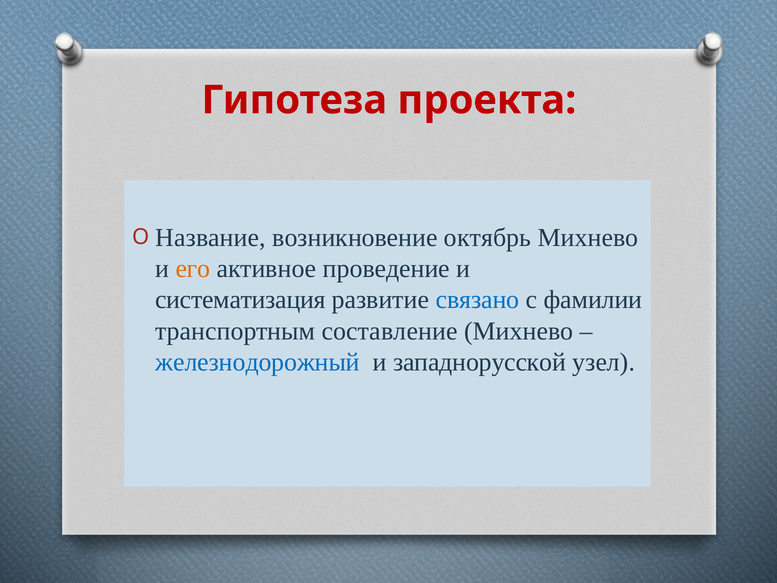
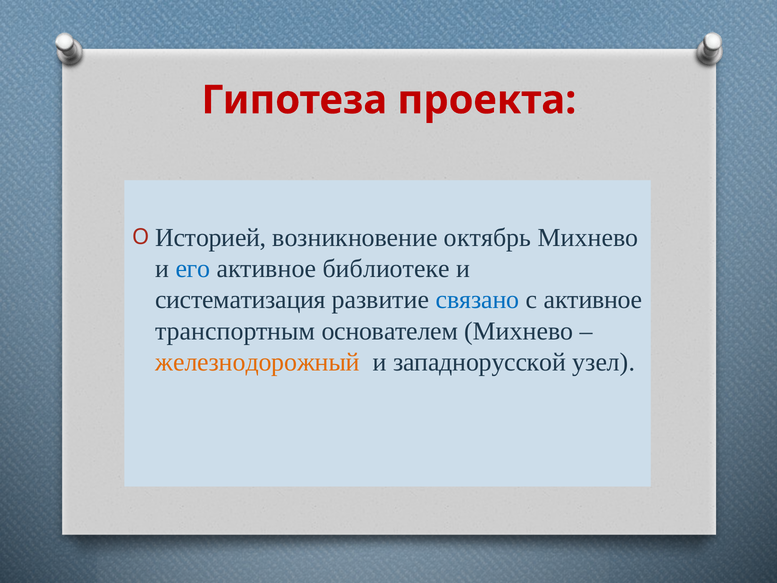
Название: Название -> Историей
его colour: orange -> blue
проведение: проведение -> библиотеке
с фамилии: фамилии -> активное
составление: составление -> основателем
железнодорожный colour: blue -> orange
